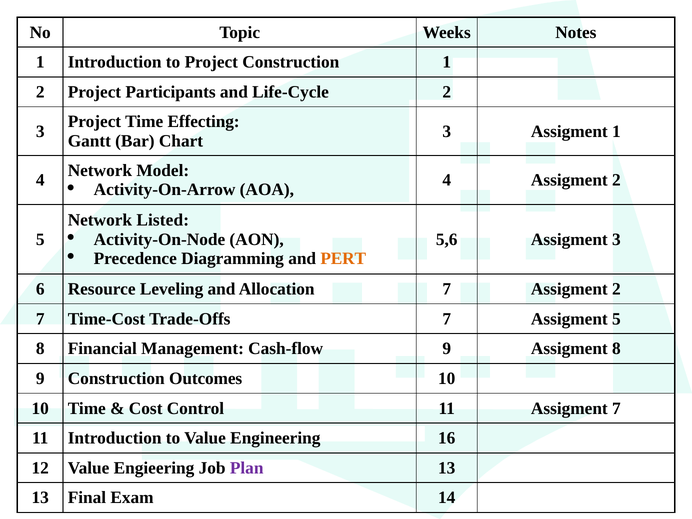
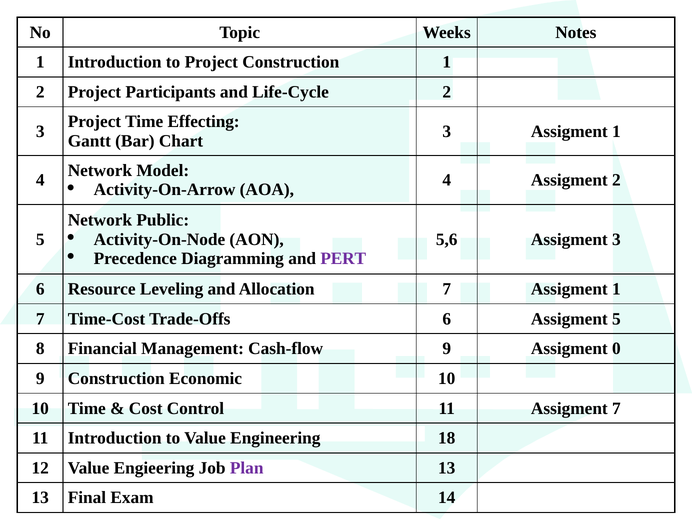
Listed: Listed -> Public
PERT colour: orange -> purple
7 Assigment 2: 2 -> 1
Trade-Offs 7: 7 -> 6
Assigment 8: 8 -> 0
Outcomes: Outcomes -> Economic
16: 16 -> 18
